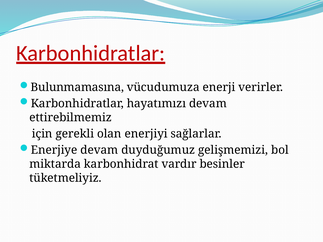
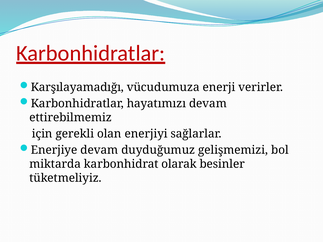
Bulunmamasına: Bulunmamasına -> Karşılayamadığı
vardır: vardır -> olarak
